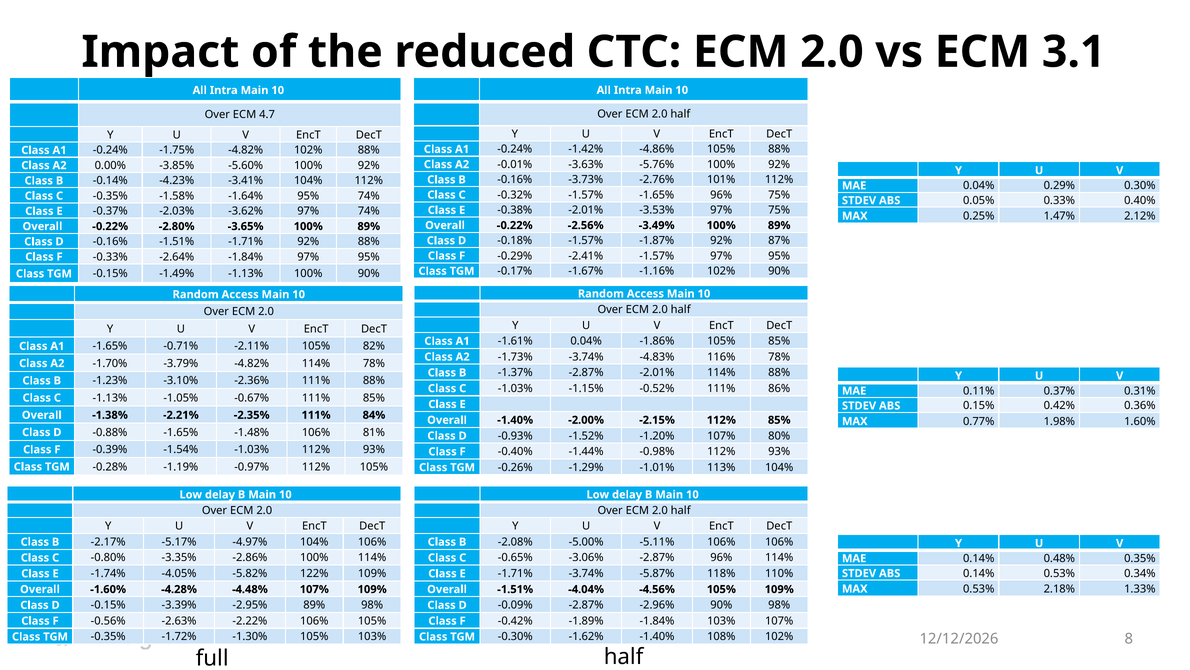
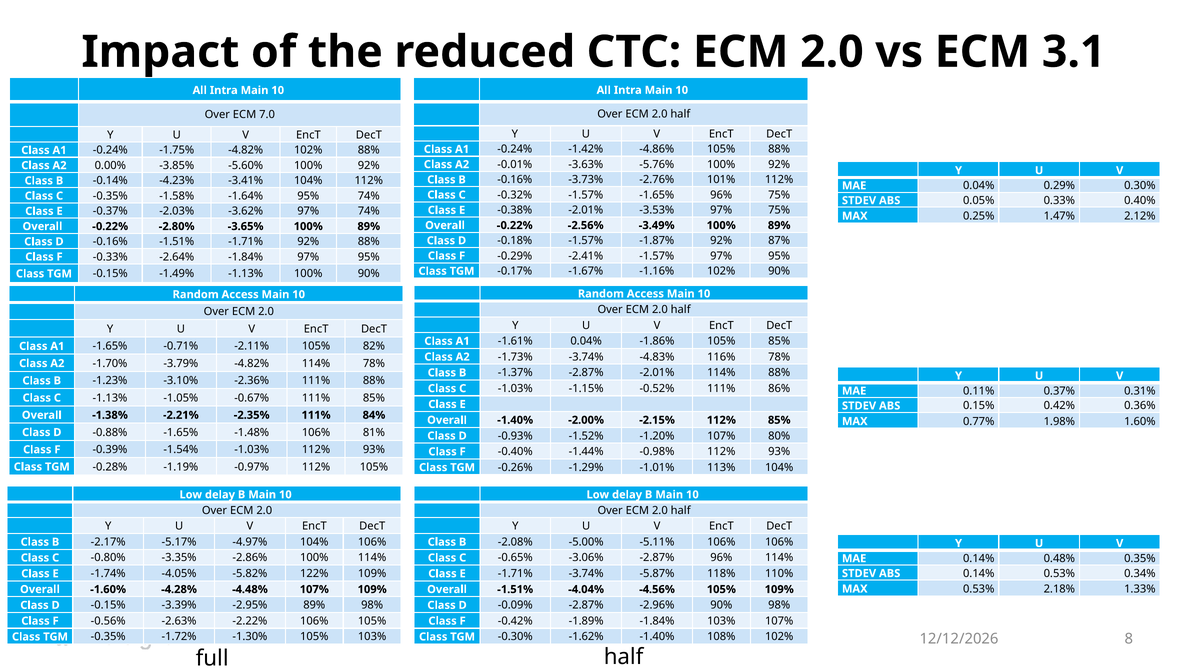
4.7: 4.7 -> 7.0
